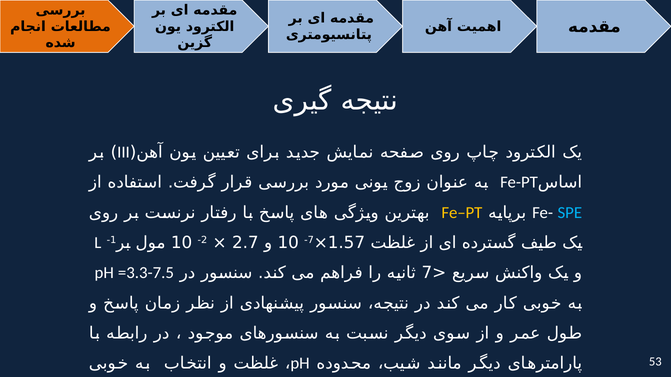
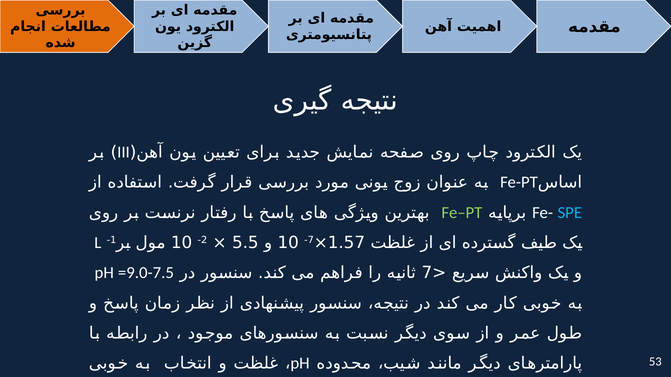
Fe–PT colour: yellow -> light green
2.7: 2.7 -> 5.5
=3.3-7.5: =3.3-7.5 -> =9.0-7.5
